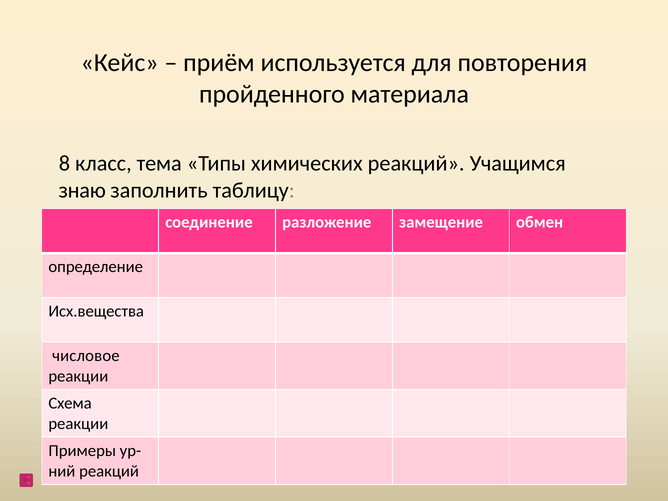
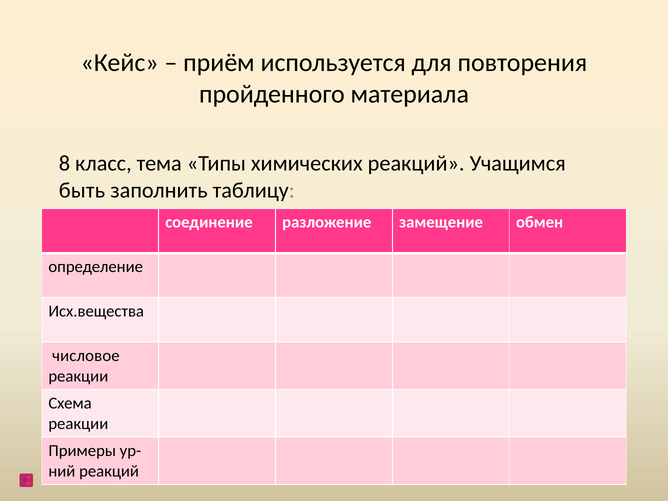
знаю: знаю -> быть
